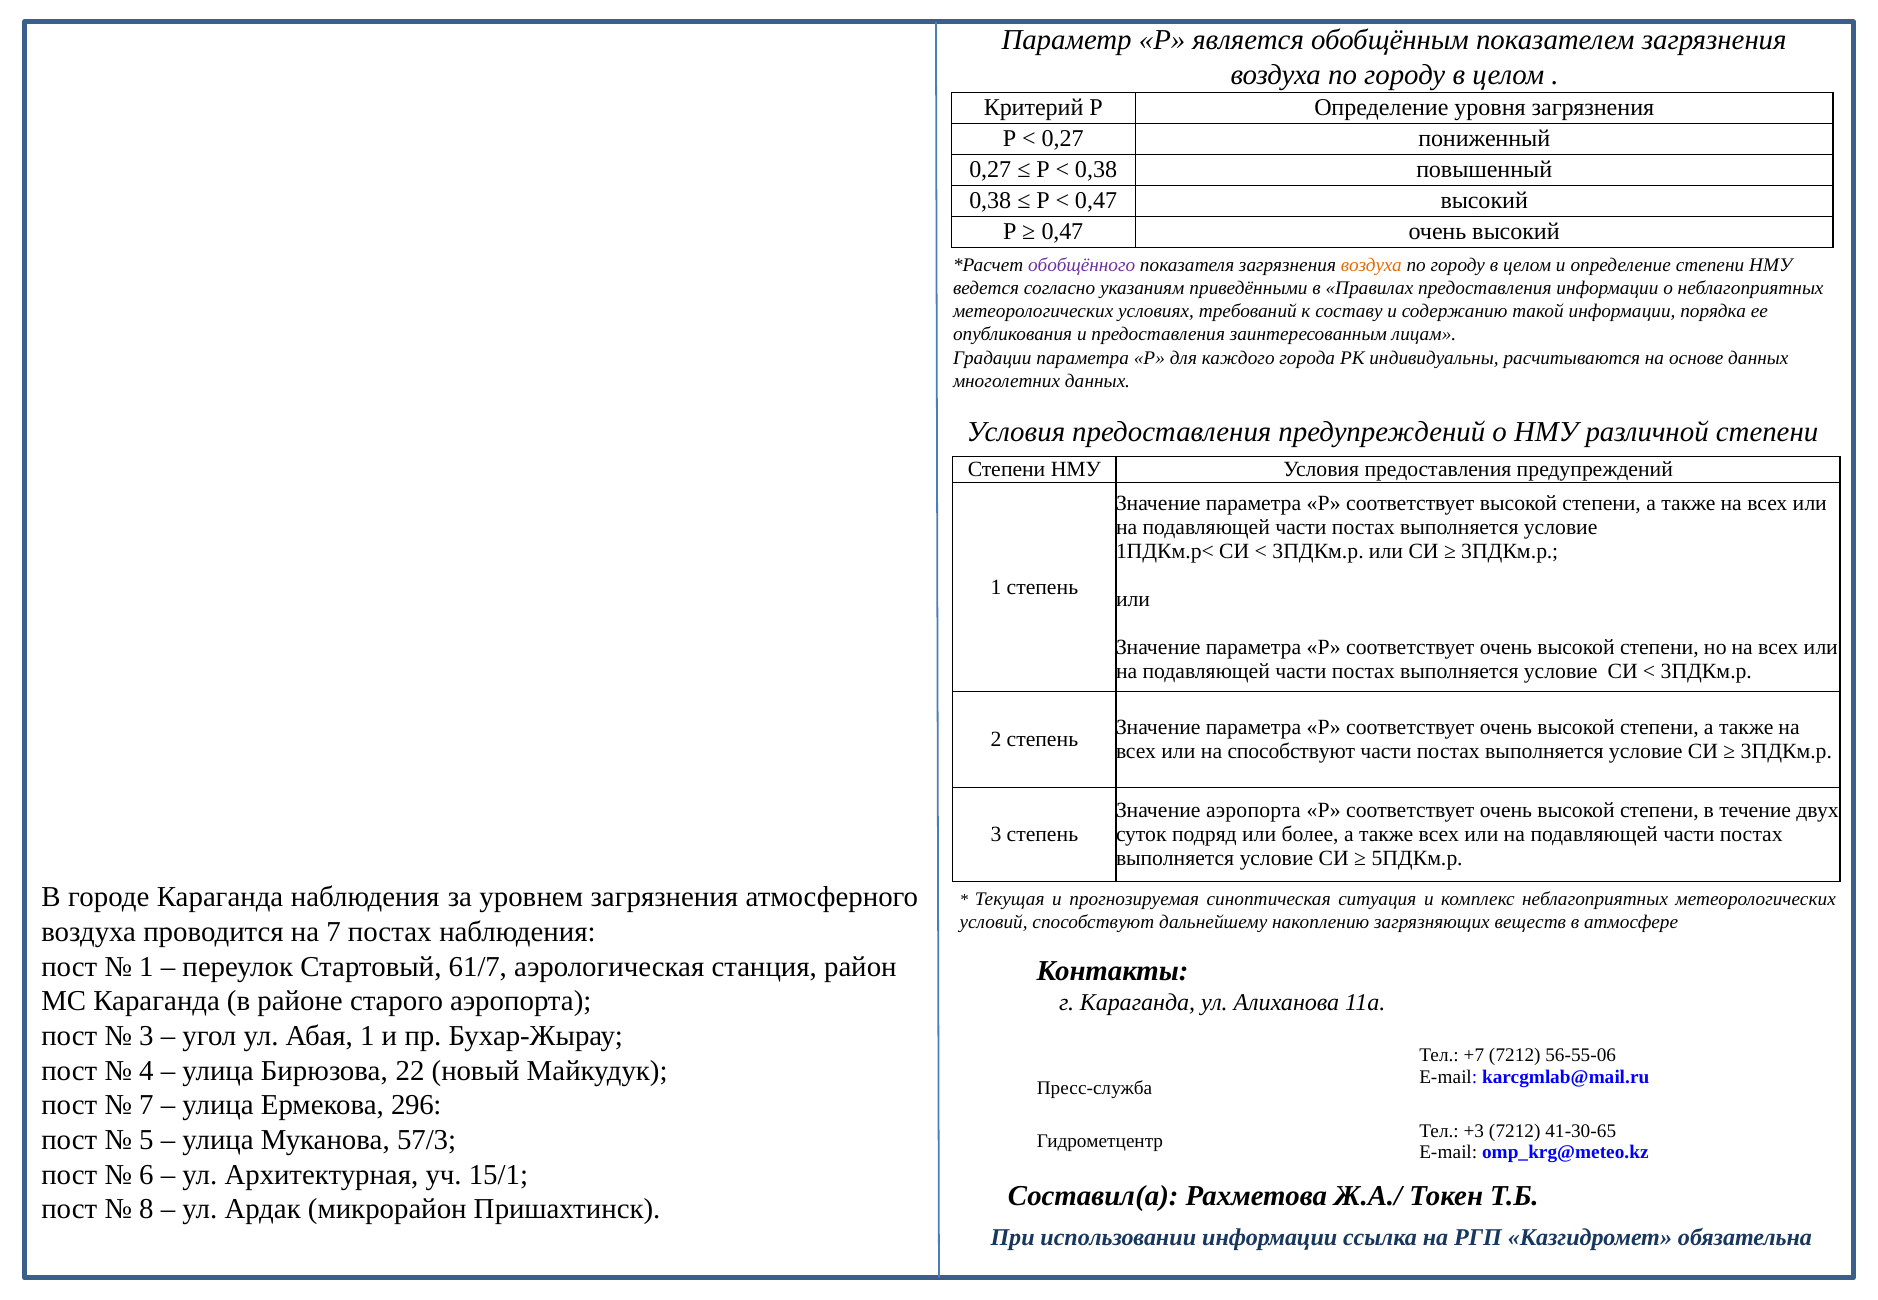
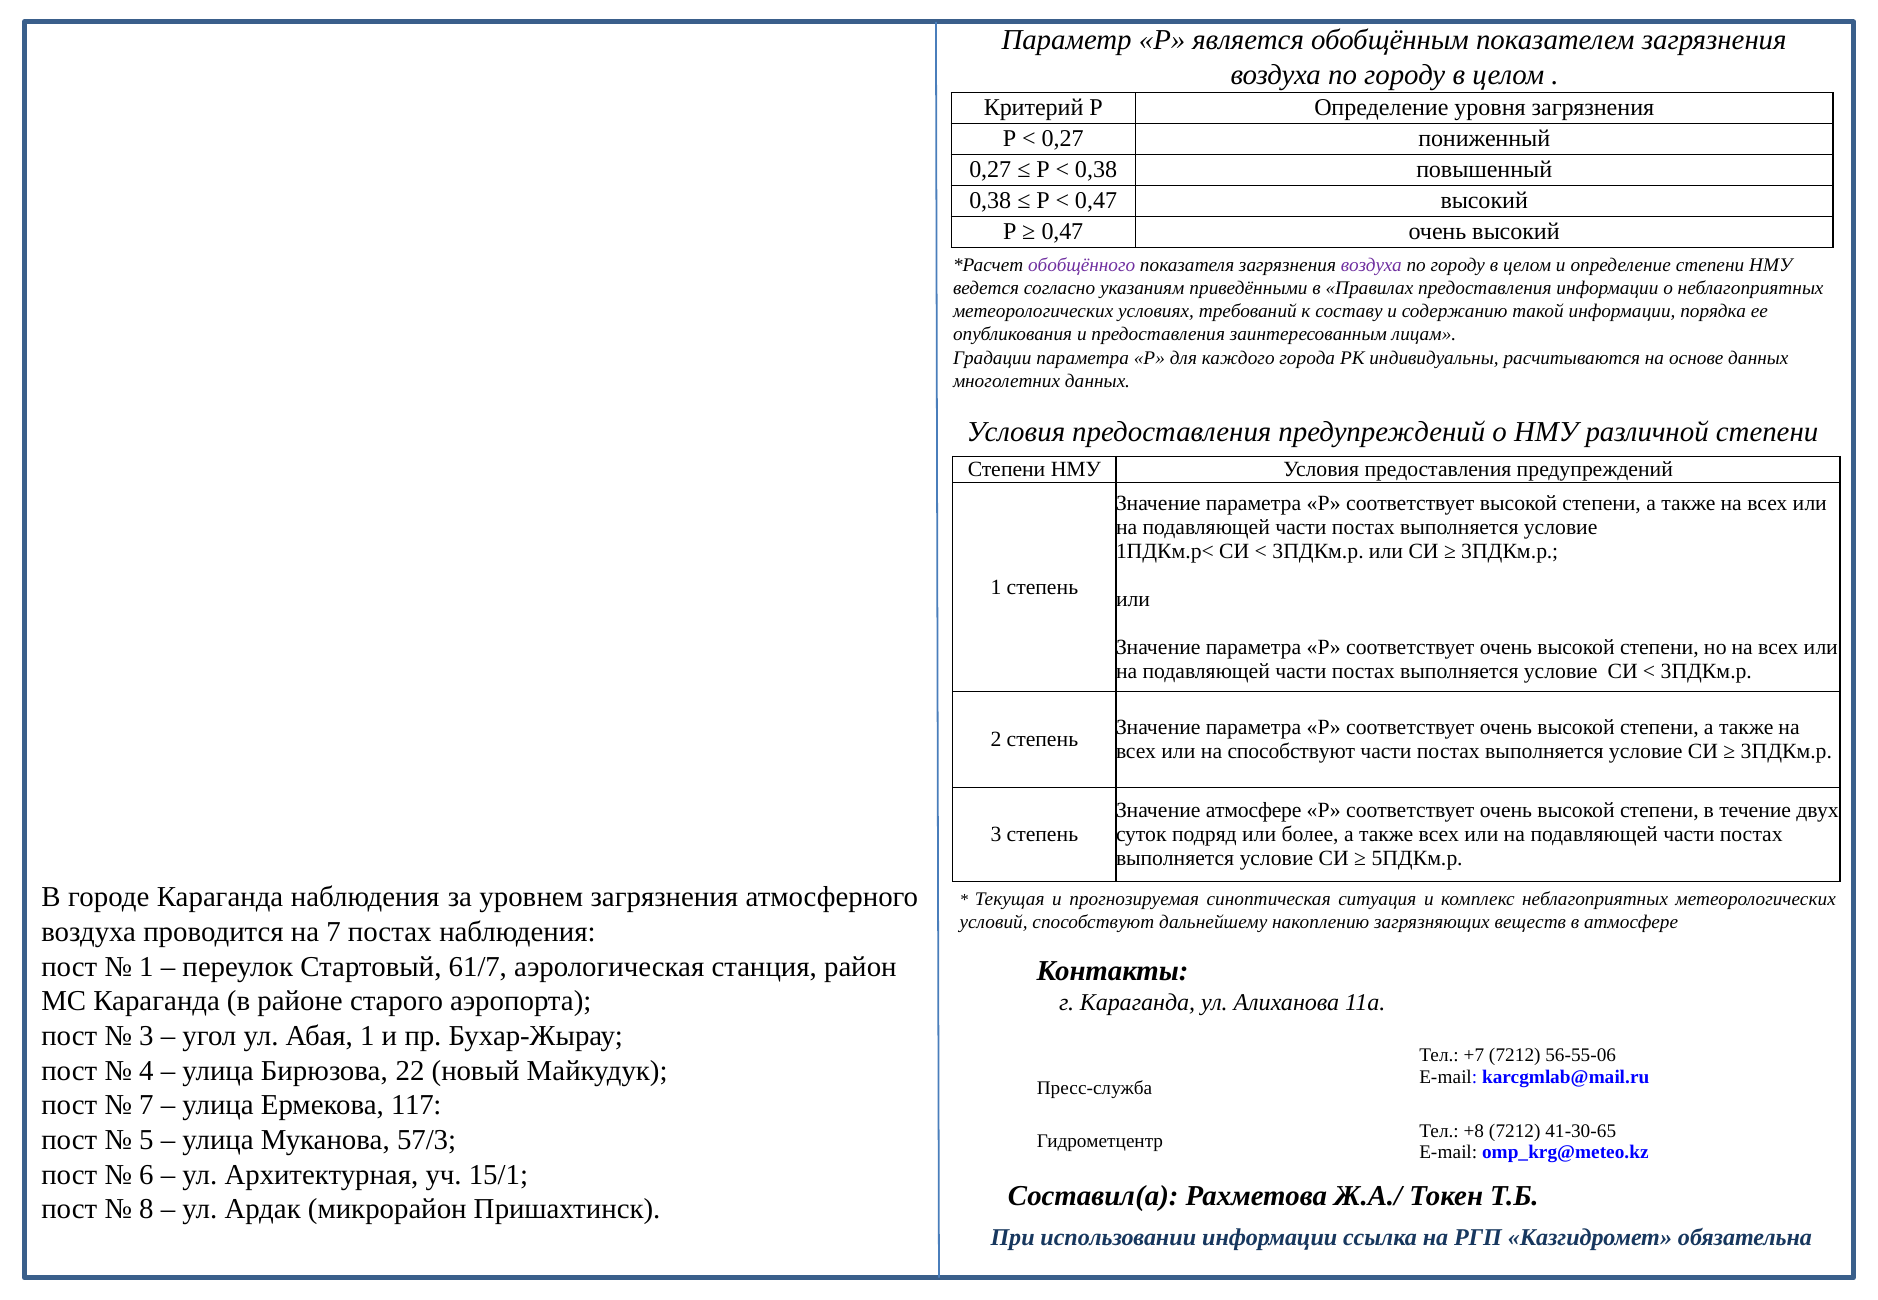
воздуха at (1371, 265) colour: orange -> purple
Значение аэропорта: аэропорта -> атмосфере
296: 296 -> 117
+3: +3 -> +8
